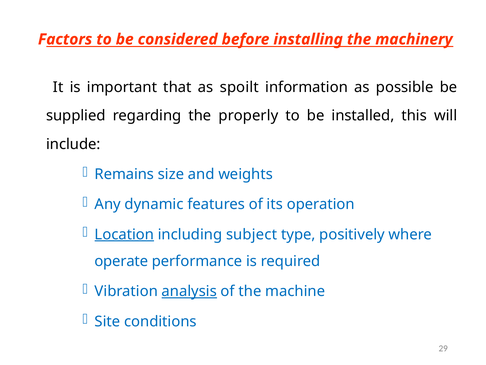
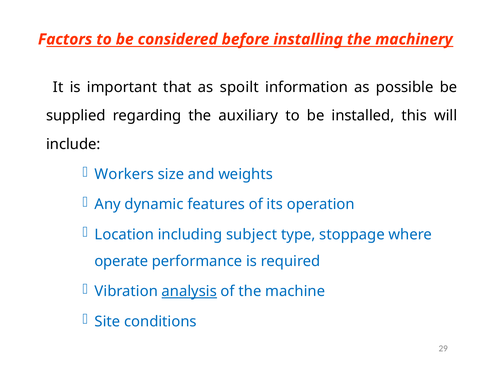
properly: properly -> auxiliary
Remains: Remains -> Workers
Location underline: present -> none
positively: positively -> stoppage
